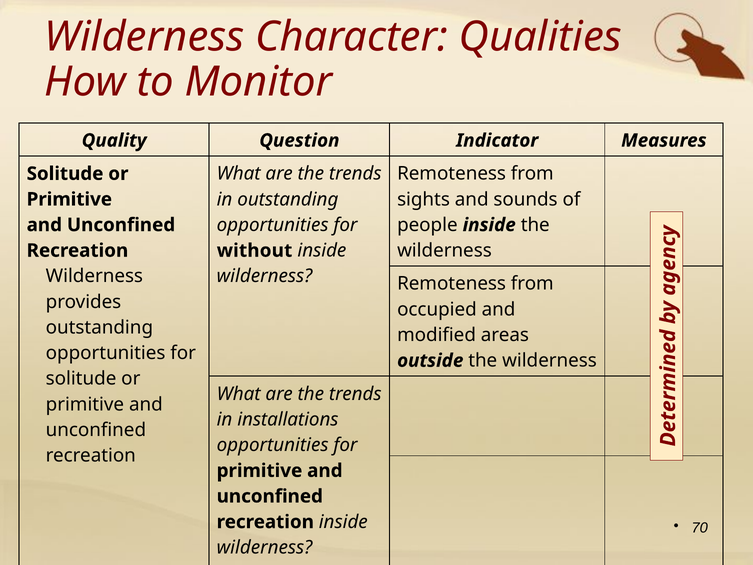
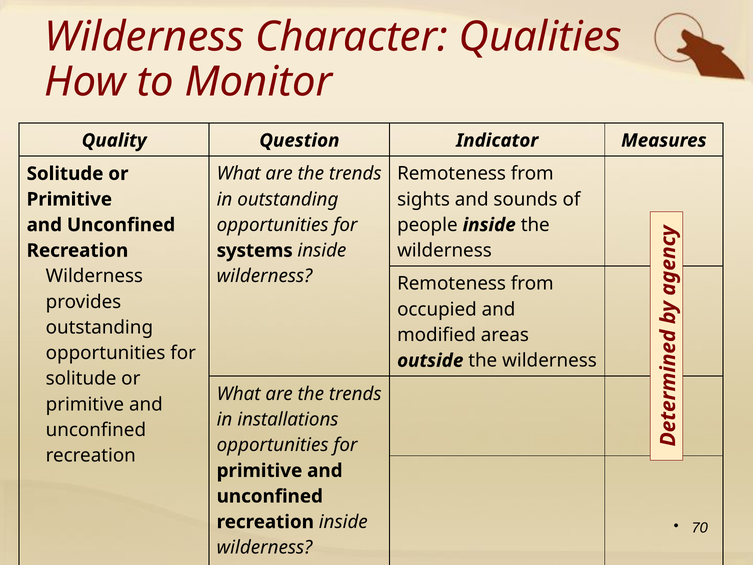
without: without -> systems
